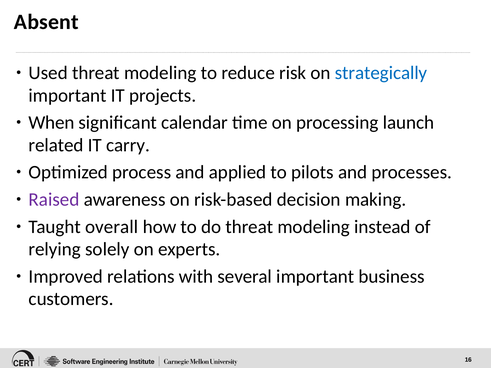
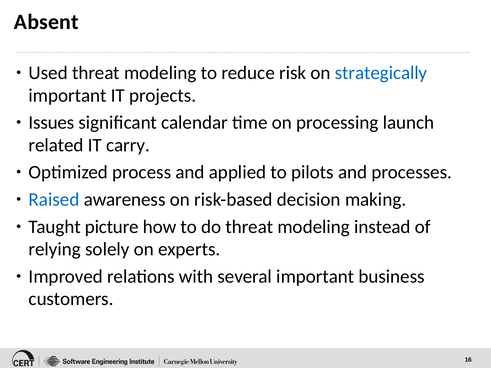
When: When -> Issues
Raised colour: purple -> blue
overall: overall -> picture
